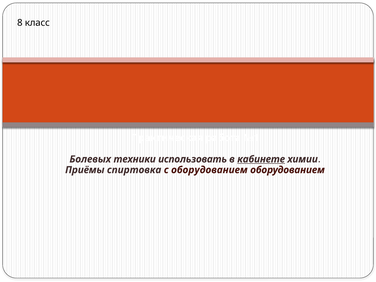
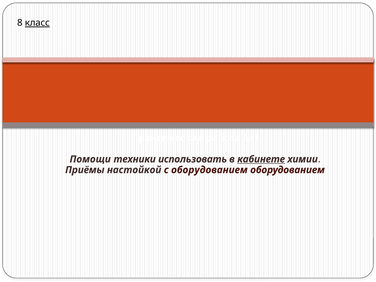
класс underline: none -> present
Болевых: Болевых -> Помощи
спиртовка: спиртовка -> настойкой
